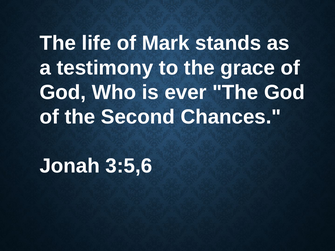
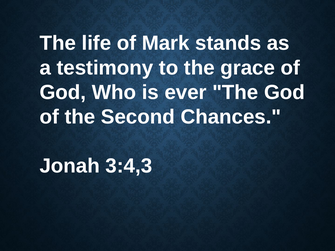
3:5,6: 3:5,6 -> 3:4,3
